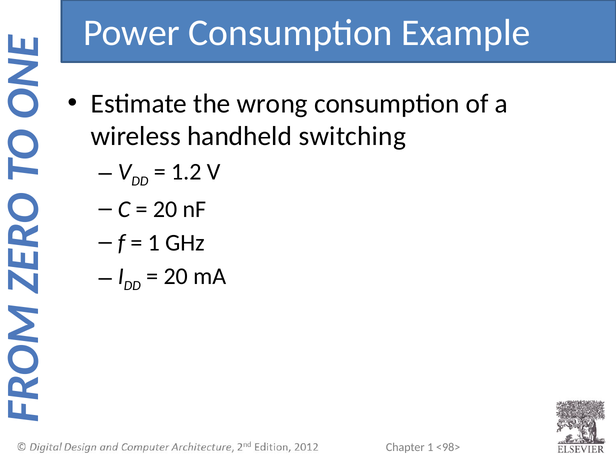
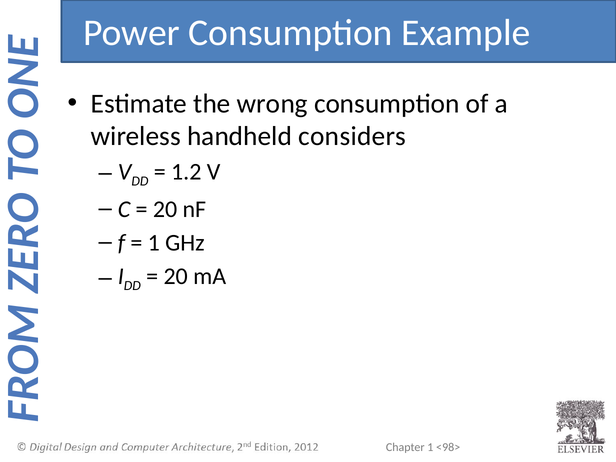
switching: switching -> considers
